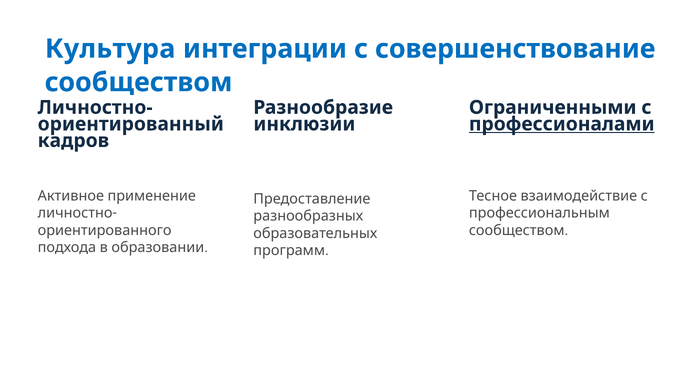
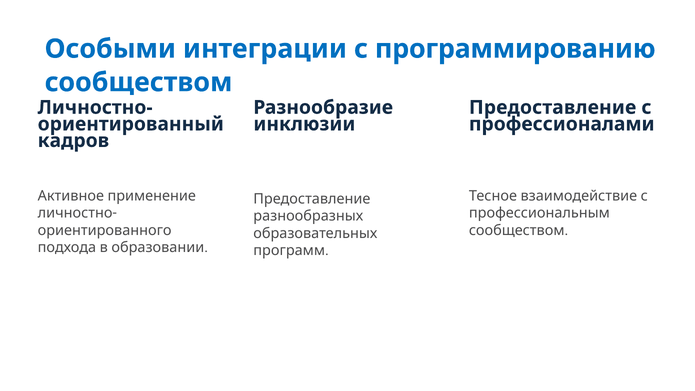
Культура: Культура -> Особыми
совершенствование: совершенствование -> программированию
Ограниченными at (553, 107): Ограниченными -> Предоставление
профессионалами underline: present -> none
